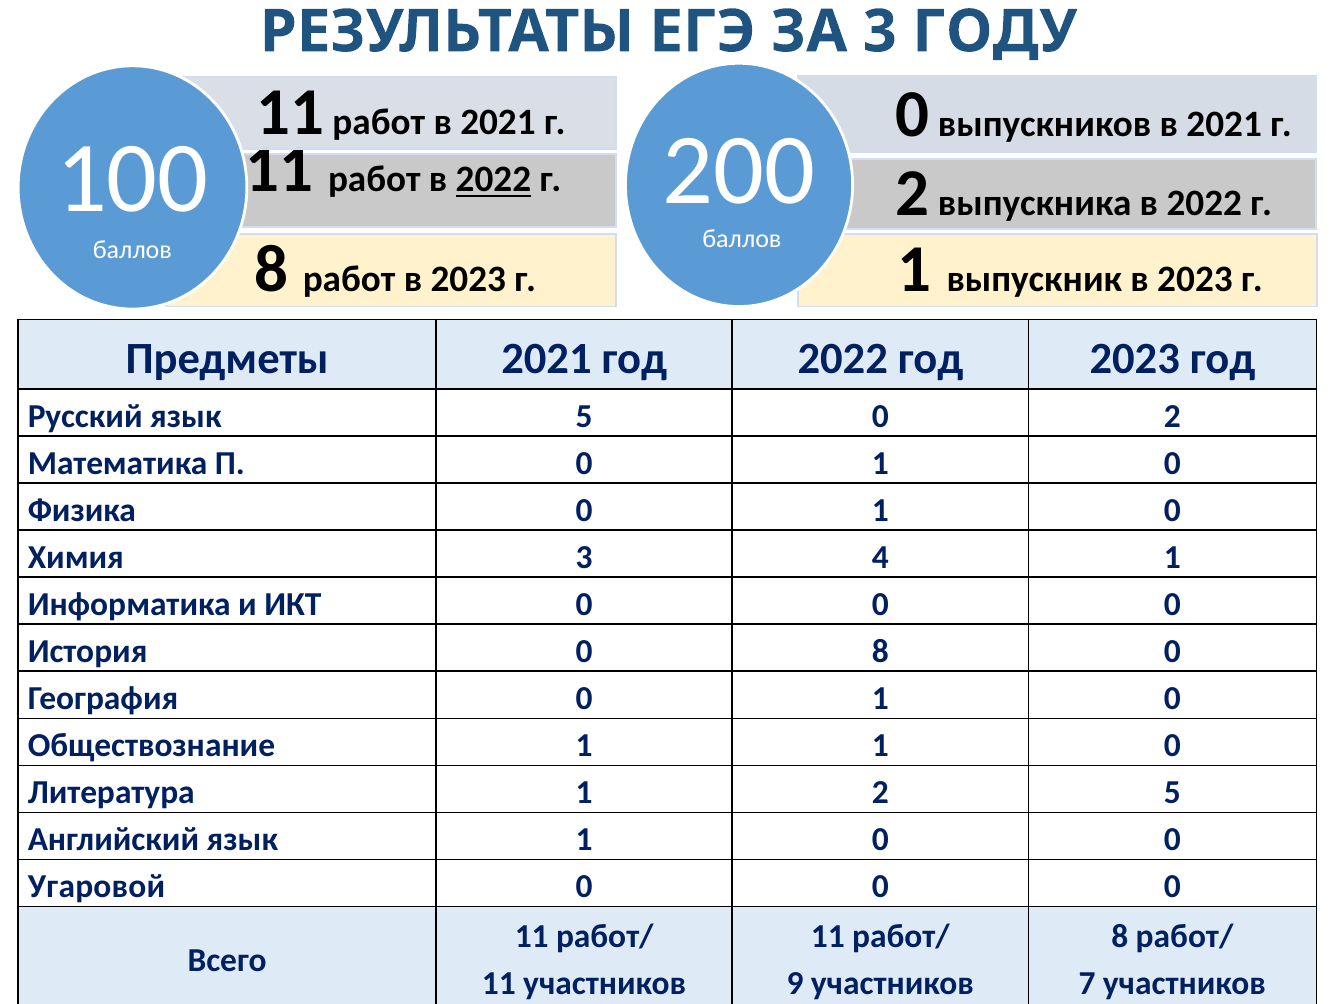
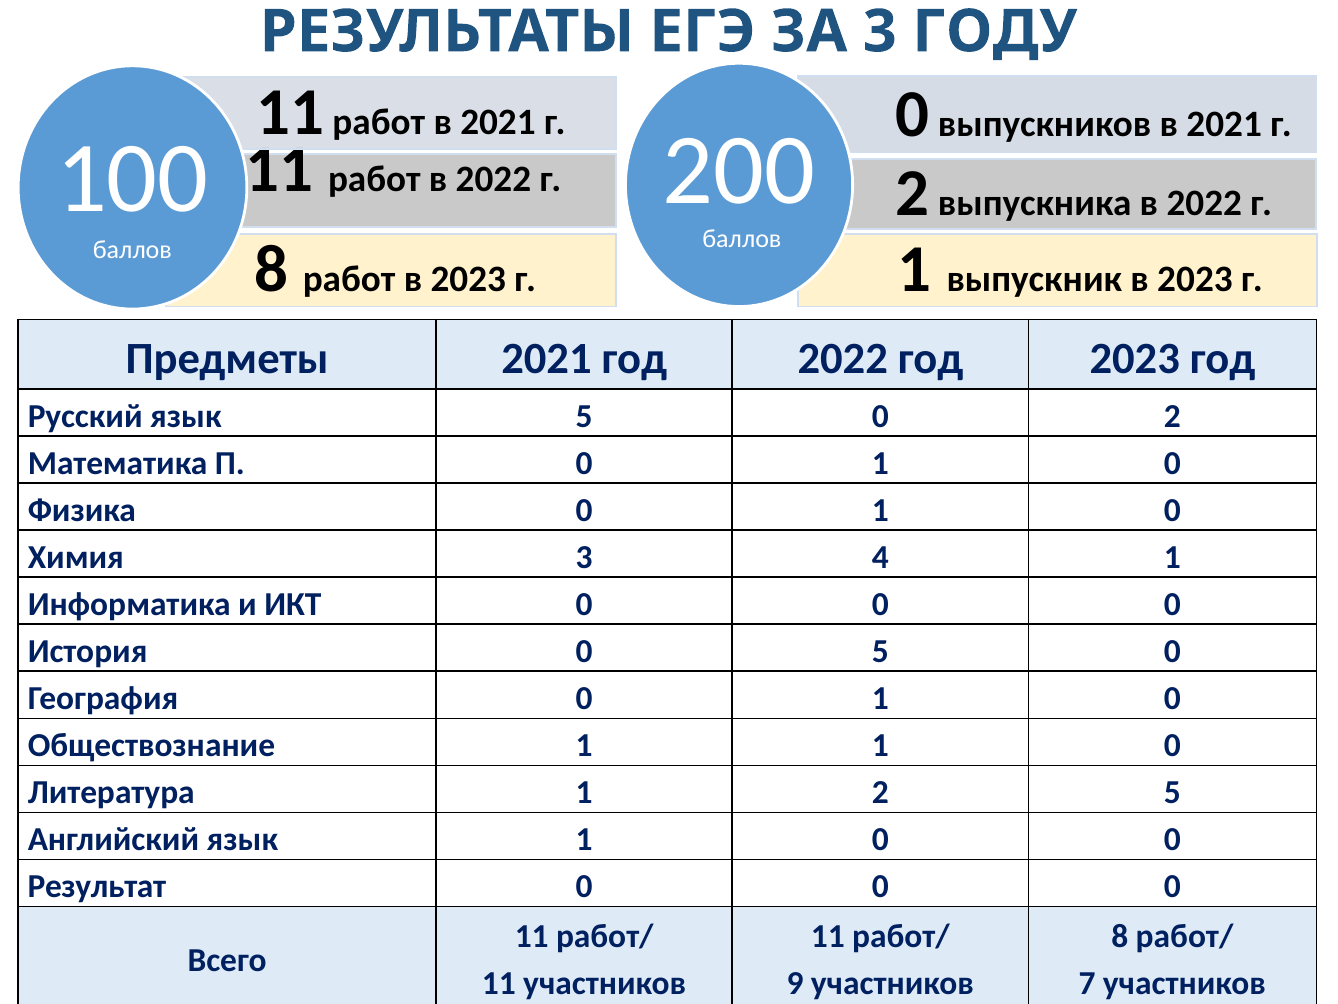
2022 at (493, 180) underline: present -> none
0 8: 8 -> 5
Угаровой: Угаровой -> Результат
